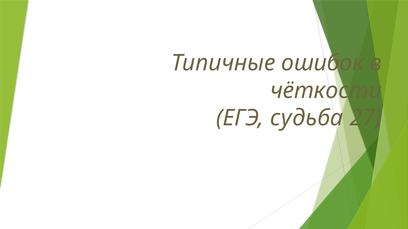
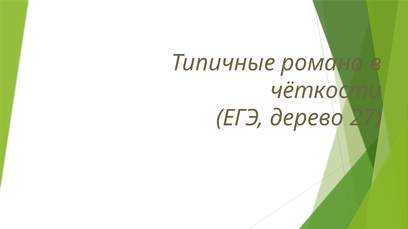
ошибок: ошибок -> романа
судьба: судьба -> дерево
